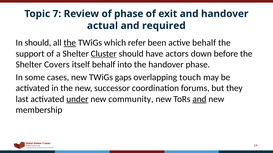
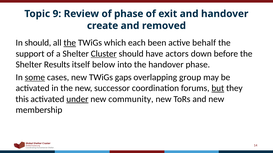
7: 7 -> 9
actual: actual -> create
required: required -> removed
refer: refer -> each
Covers: Covers -> Results
itself behalf: behalf -> below
some underline: none -> present
touch: touch -> group
but underline: none -> present
last: last -> this
and at (199, 99) underline: present -> none
